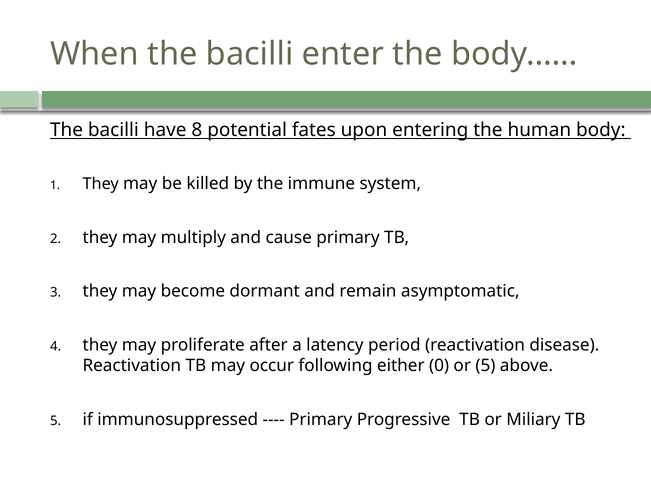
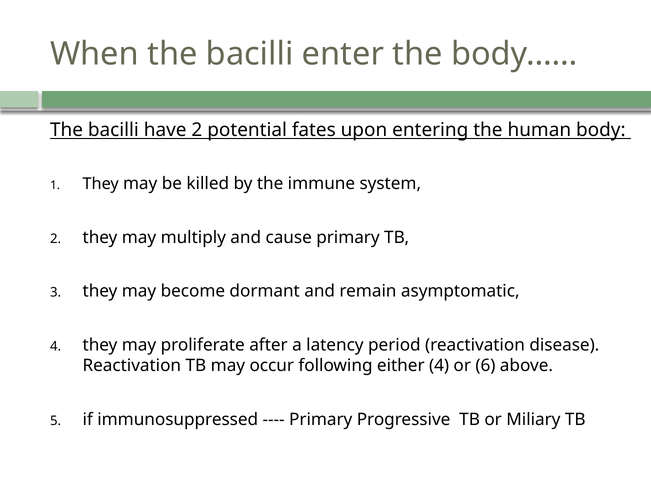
have 8: 8 -> 2
either 0: 0 -> 4
or 5: 5 -> 6
